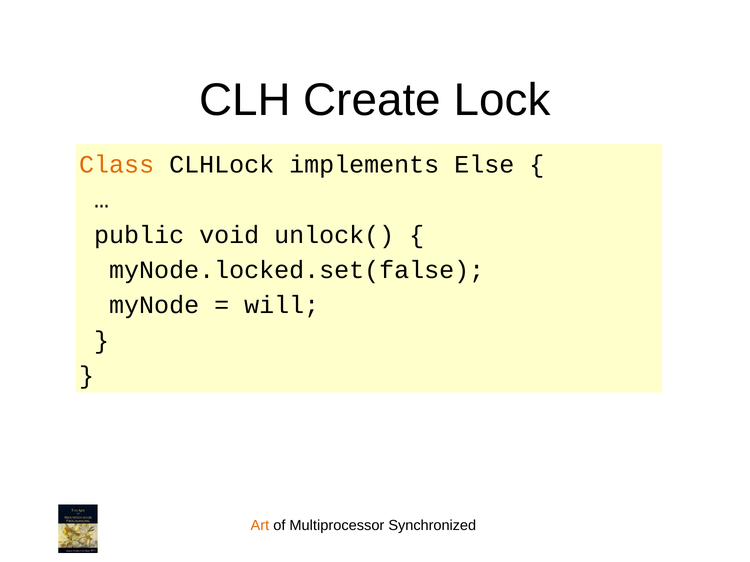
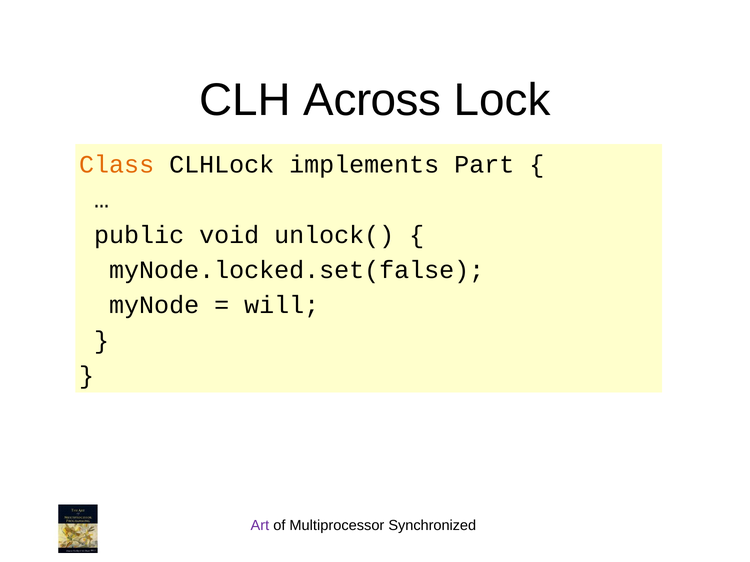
Create: Create -> Across
Else: Else -> Part
Art colour: orange -> purple
